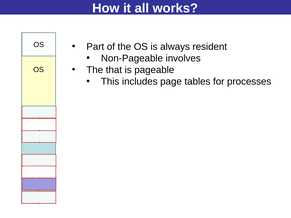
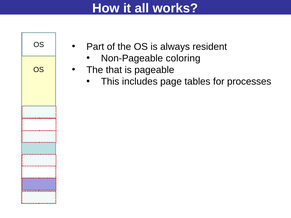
involves: involves -> coloring
